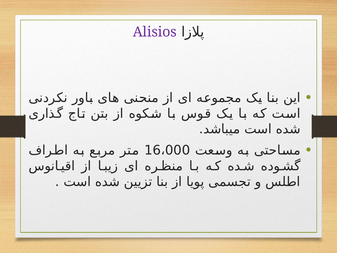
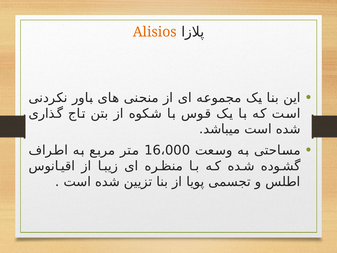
Alisios colour: purple -> orange
